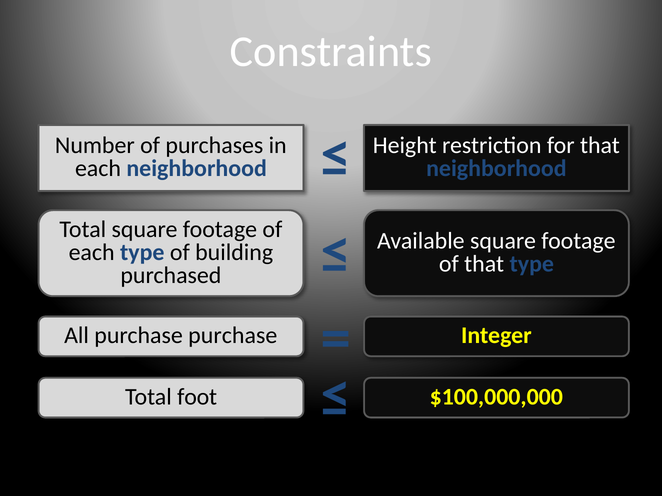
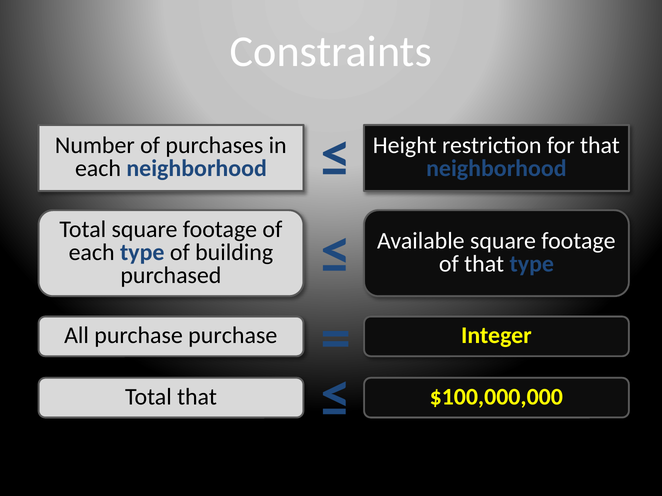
Total foot: foot -> that
